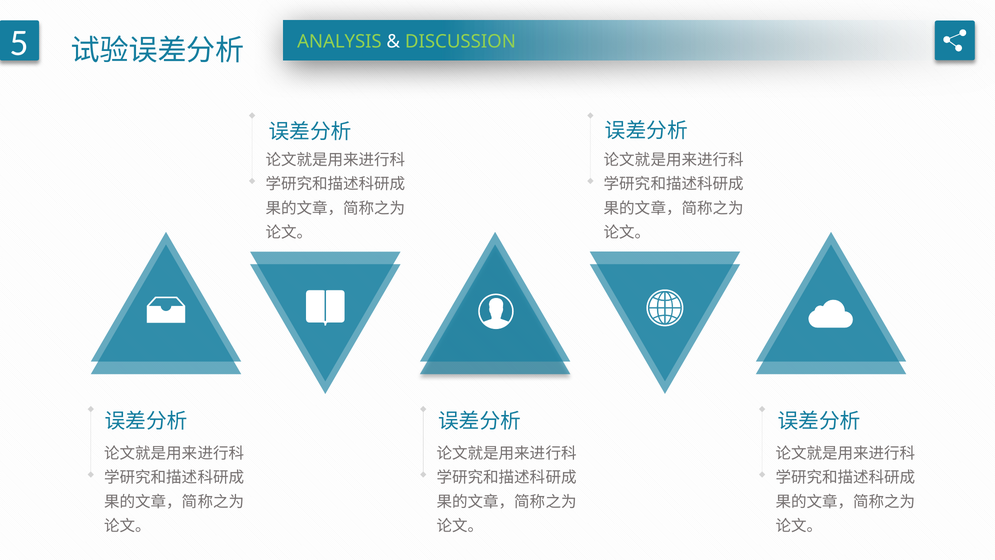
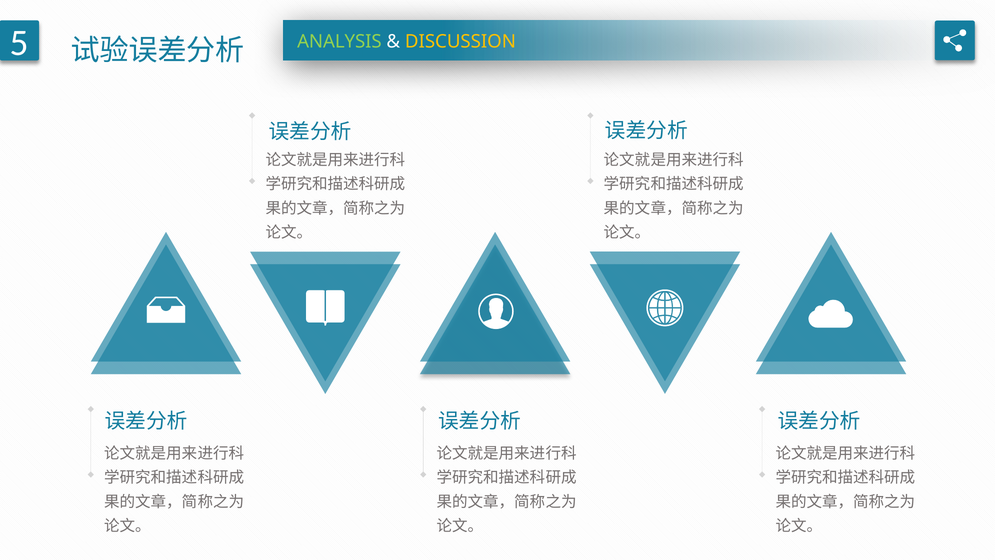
DISCUSSION colour: light green -> yellow
